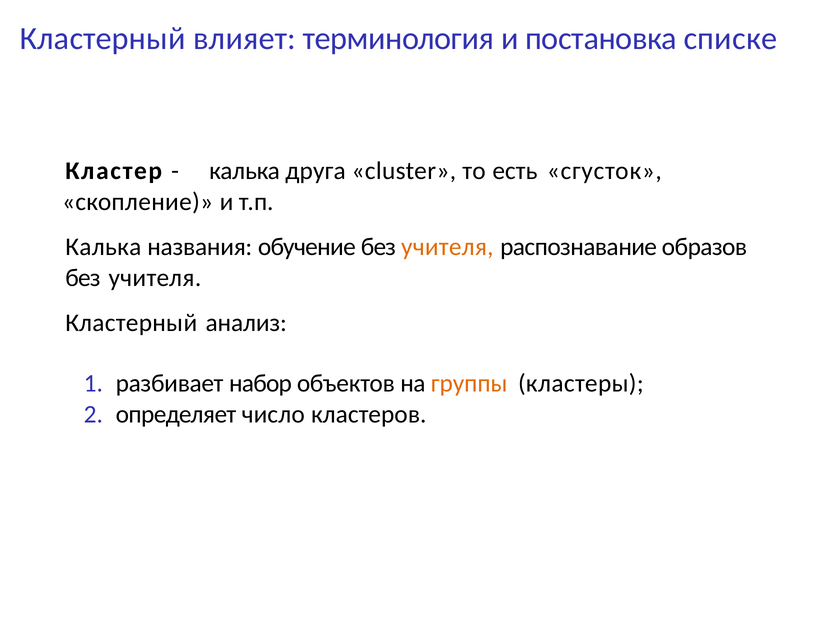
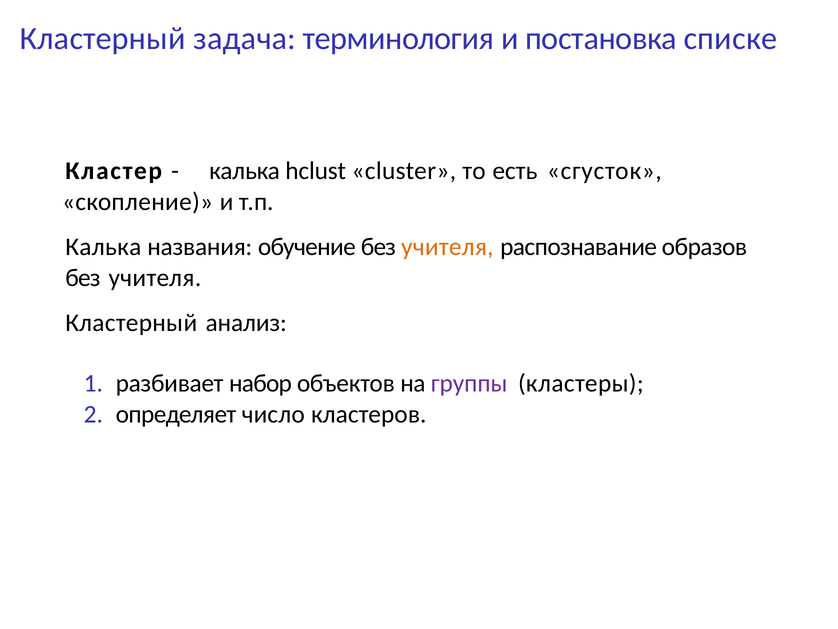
влияет: влияет -> задача
друга: друга -> hclust
группы colour: orange -> purple
